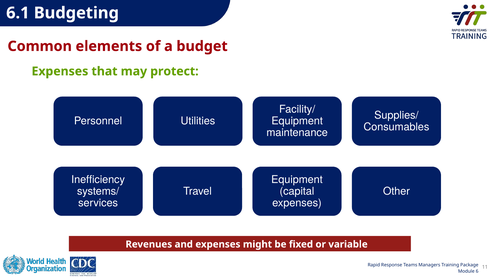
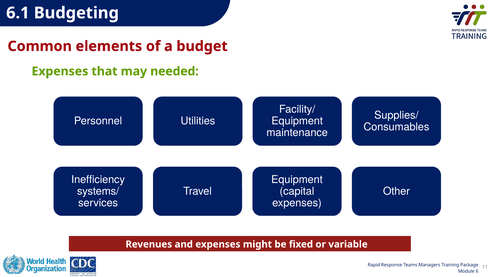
protect: protect -> needed
